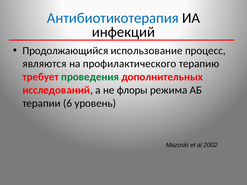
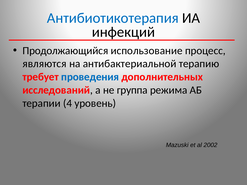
профилактического: профилактического -> антибактериальной
проведения colour: green -> blue
флоры: флоры -> группа
6: 6 -> 4
